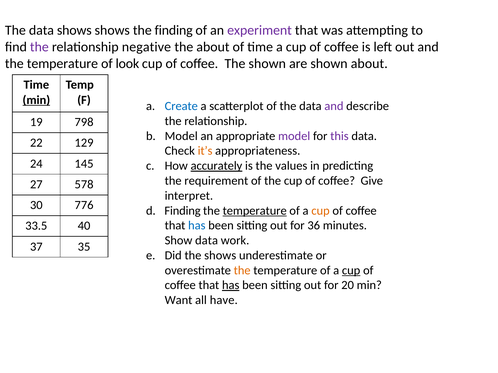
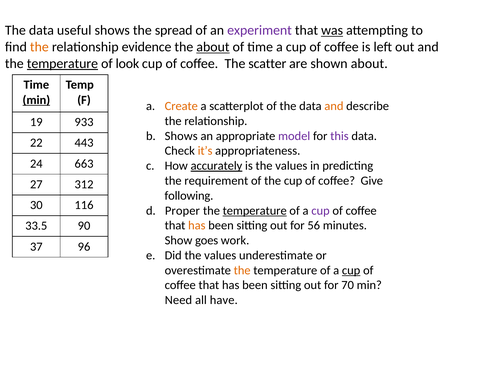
data shows: shows -> useful
the finding: finding -> spread
was underline: none -> present
the at (39, 47) colour: purple -> orange
negative: negative -> evidence
about at (213, 47) underline: none -> present
temperature at (62, 64) underline: none -> present
The shown: shown -> scatter
Create colour: blue -> orange
and at (334, 106) colour: purple -> orange
798: 798 -> 933
Model at (181, 136): Model -> Shows
129: 129 -> 443
145: 145 -> 663
578: 578 -> 312
interpret: interpret -> following
776: 776 -> 116
Finding at (183, 211): Finding -> Proper
cup at (321, 211) colour: orange -> purple
has at (197, 226) colour: blue -> orange
36: 36 -> 56
40: 40 -> 90
Show data: data -> goes
35: 35 -> 96
Did the shows: shows -> values
has at (231, 286) underline: present -> none
20: 20 -> 70
Want: Want -> Need
